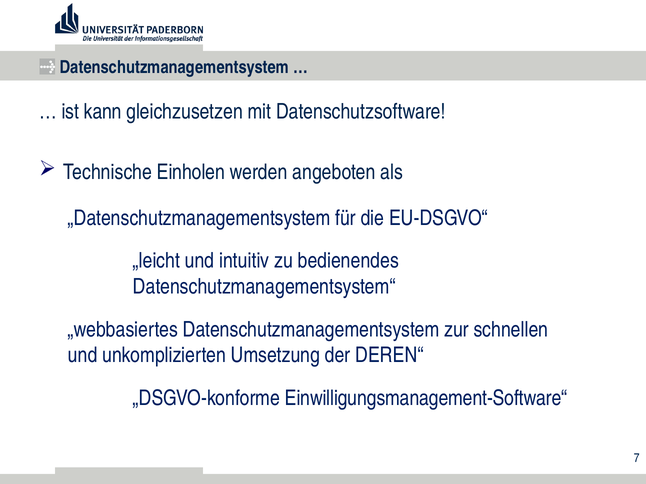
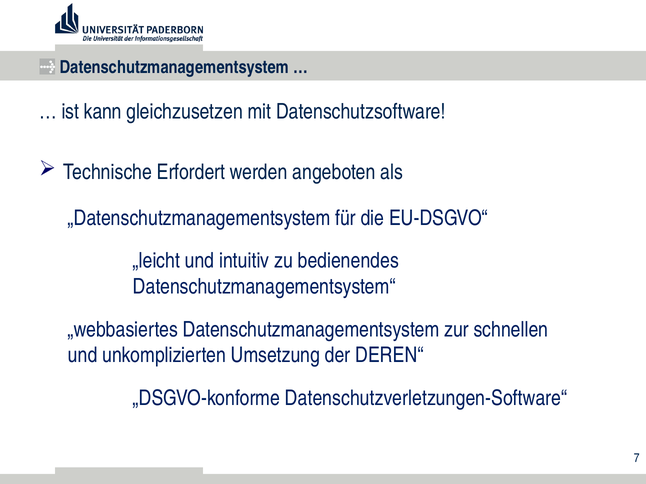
Einholen: Einholen -> Erfordert
Einwilligungsmanagement-Software“: Einwilligungsmanagement-Software“ -> Datenschutzverletzungen-Software“
